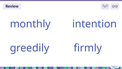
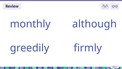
intention: intention -> although
